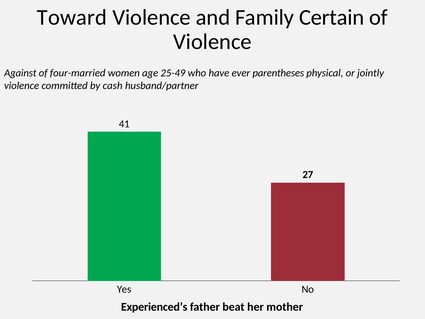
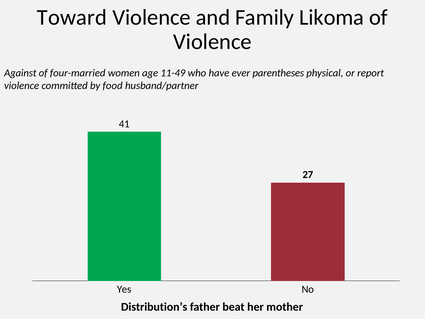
Certain: Certain -> Likoma
25-49: 25-49 -> 11-49
jointly: jointly -> report
cash: cash -> food
Experienced’s: Experienced’s -> Distribution’s
